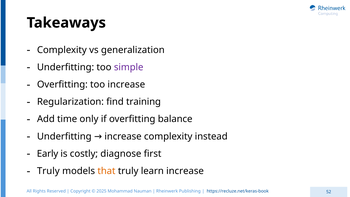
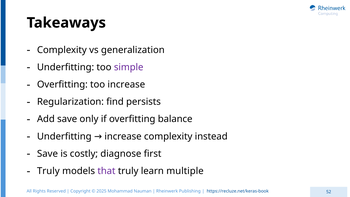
training: training -> persists
Add time: time -> save
Early at (48, 154): Early -> Save
that colour: orange -> purple
learn increase: increase -> multiple
